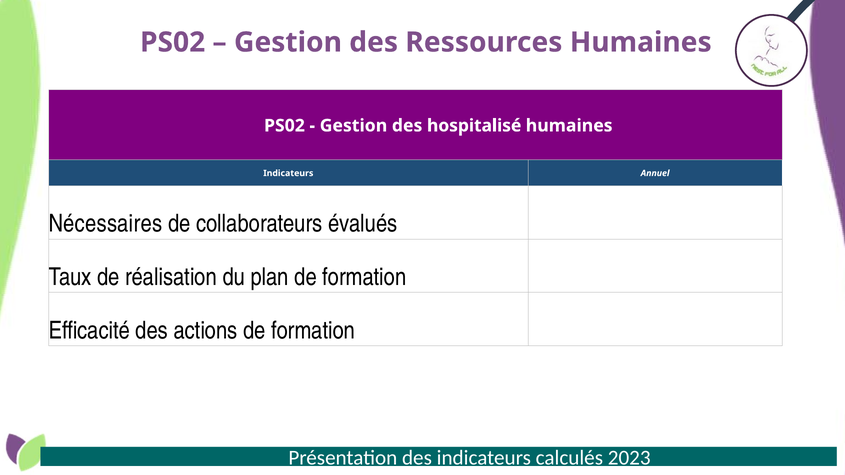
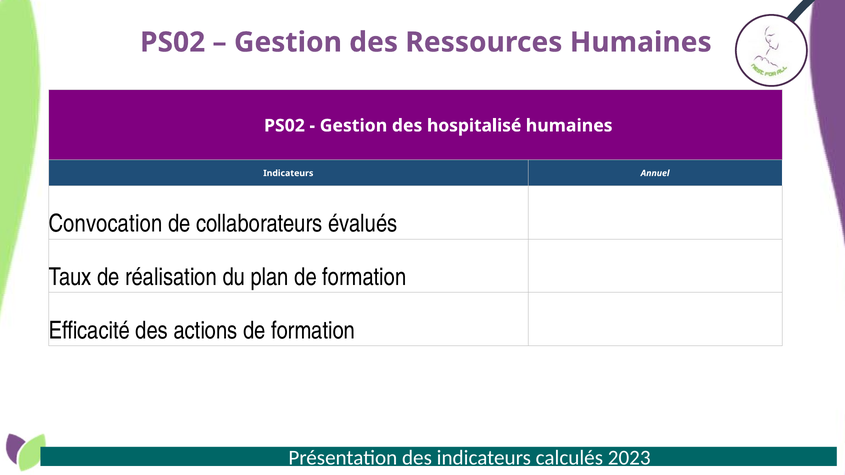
Nécessaires: Nécessaires -> Convocation
